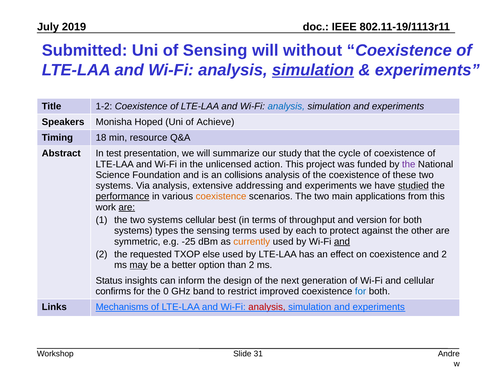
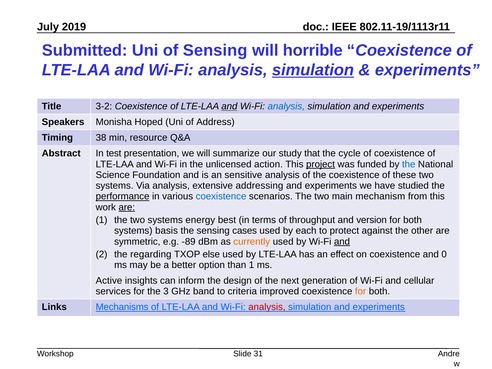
without: without -> horrible
1-2: 1-2 -> 3-2
and at (229, 106) underline: none -> present
Achieve: Achieve -> Address
18: 18 -> 38
project underline: none -> present
the at (409, 164) colour: purple -> blue
collisions: collisions -> sensitive
studied underline: present -> none
coexistence at (221, 196) colour: orange -> blue
applications: applications -> mechanism
systems cellular: cellular -> energy
types: types -> basis
sensing terms: terms -> cases
-25: -25 -> -89
requested: requested -> regarding
coexistence and 2: 2 -> 0
may underline: present -> none
than 2: 2 -> 1
Status: Status -> Active
confirms: confirms -> services
0: 0 -> 3
restrict: restrict -> criteria
for at (361, 291) colour: blue -> orange
